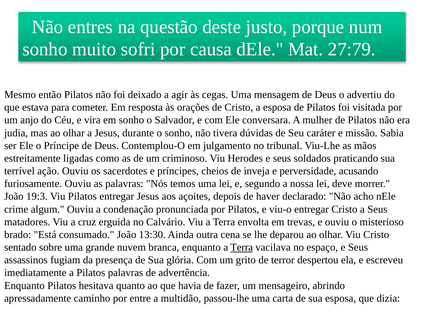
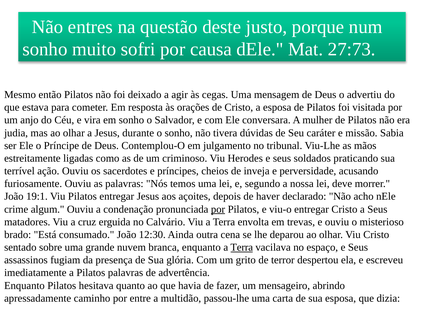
27:79: 27:79 -> 27:73
19:3: 19:3 -> 19:1
por at (218, 209) underline: none -> present
13:30: 13:30 -> 12:30
